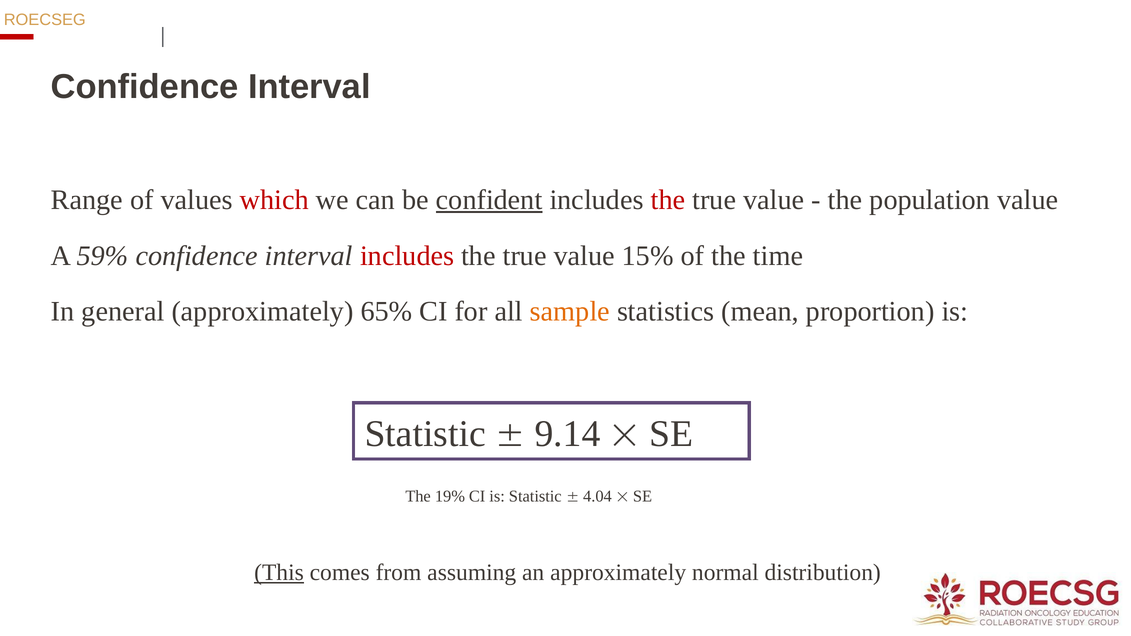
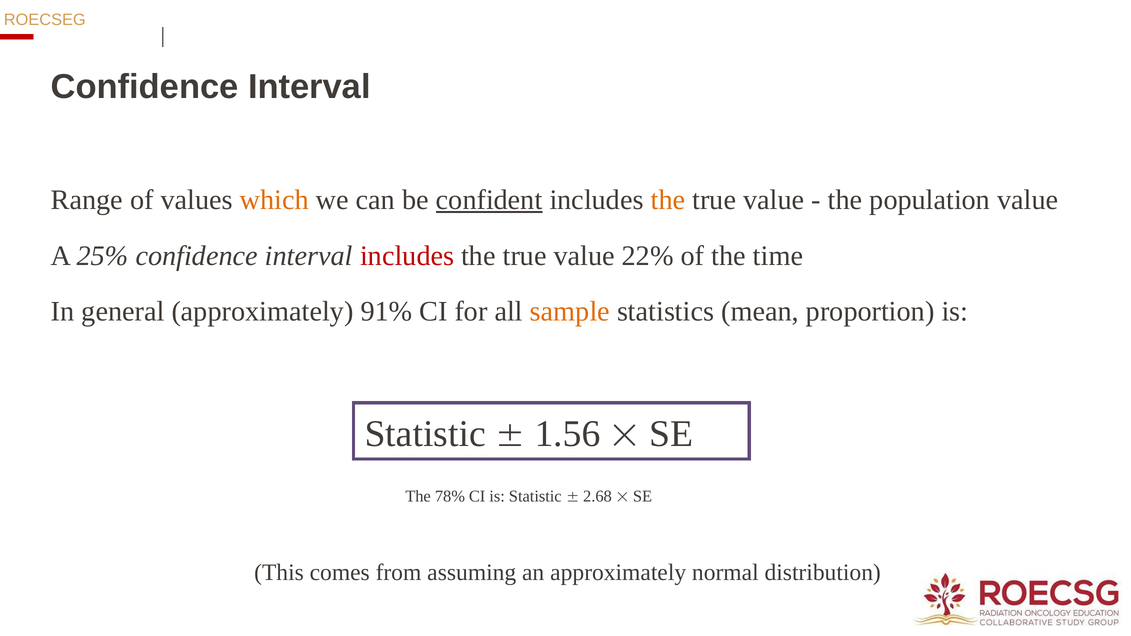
which colour: red -> orange
the at (668, 200) colour: red -> orange
59%: 59% -> 25%
15%: 15% -> 22%
65%: 65% -> 91%
9.14: 9.14 -> 1.56
19%: 19% -> 78%
4.04: 4.04 -> 2.68
This underline: present -> none
